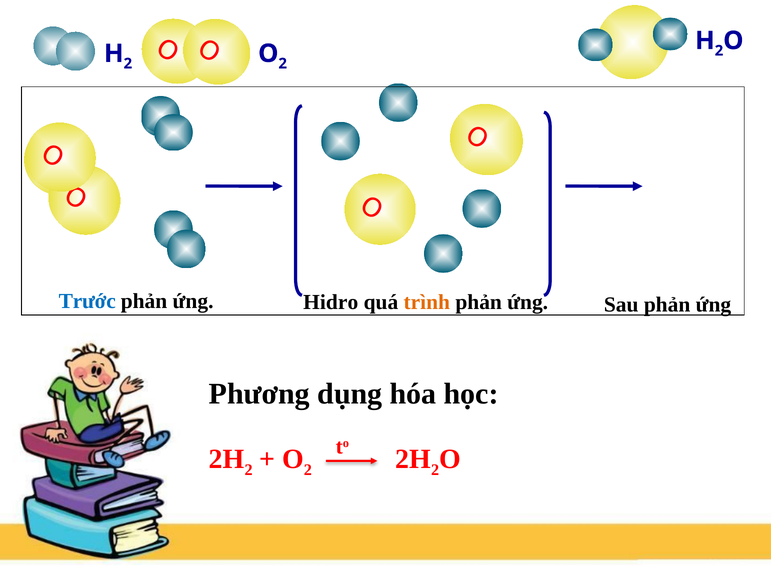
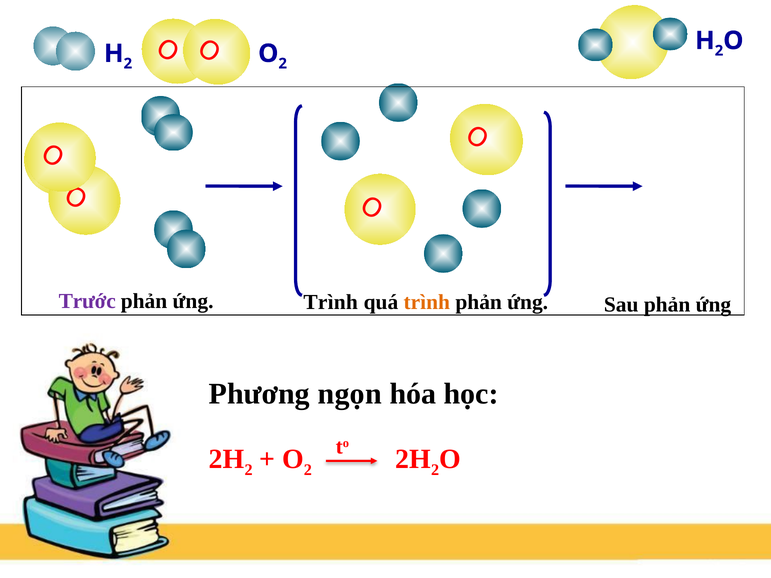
Trước colour: blue -> purple
ứng Hidro: Hidro -> Trình
dụng: dụng -> ngọn
